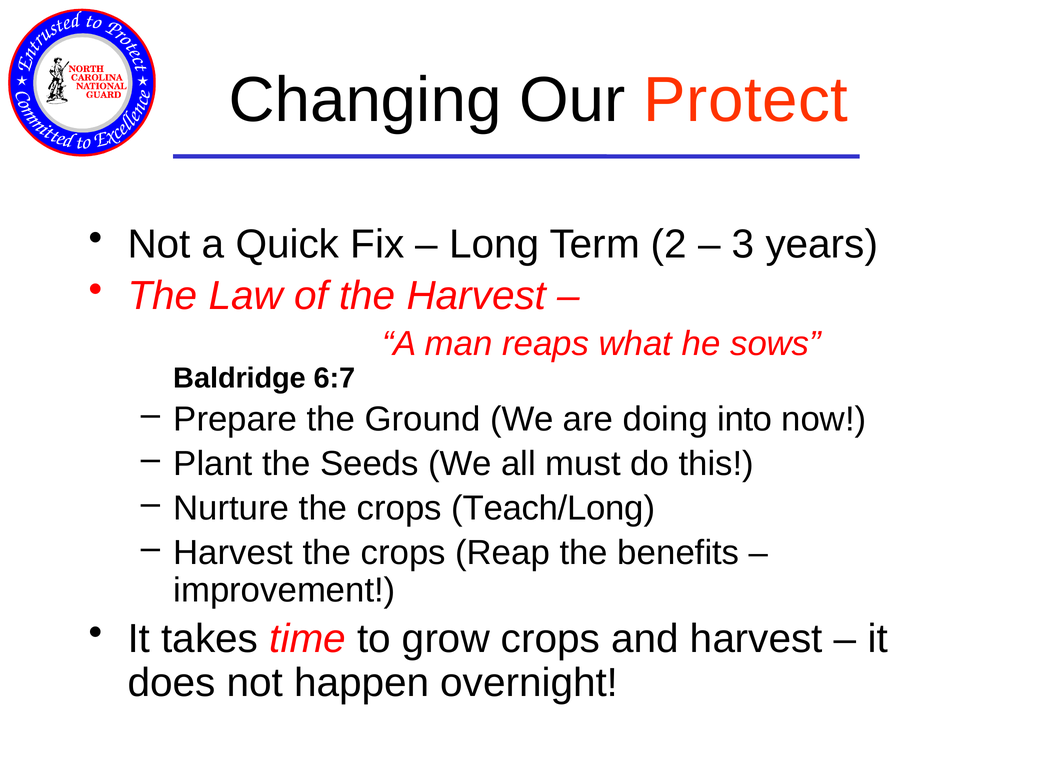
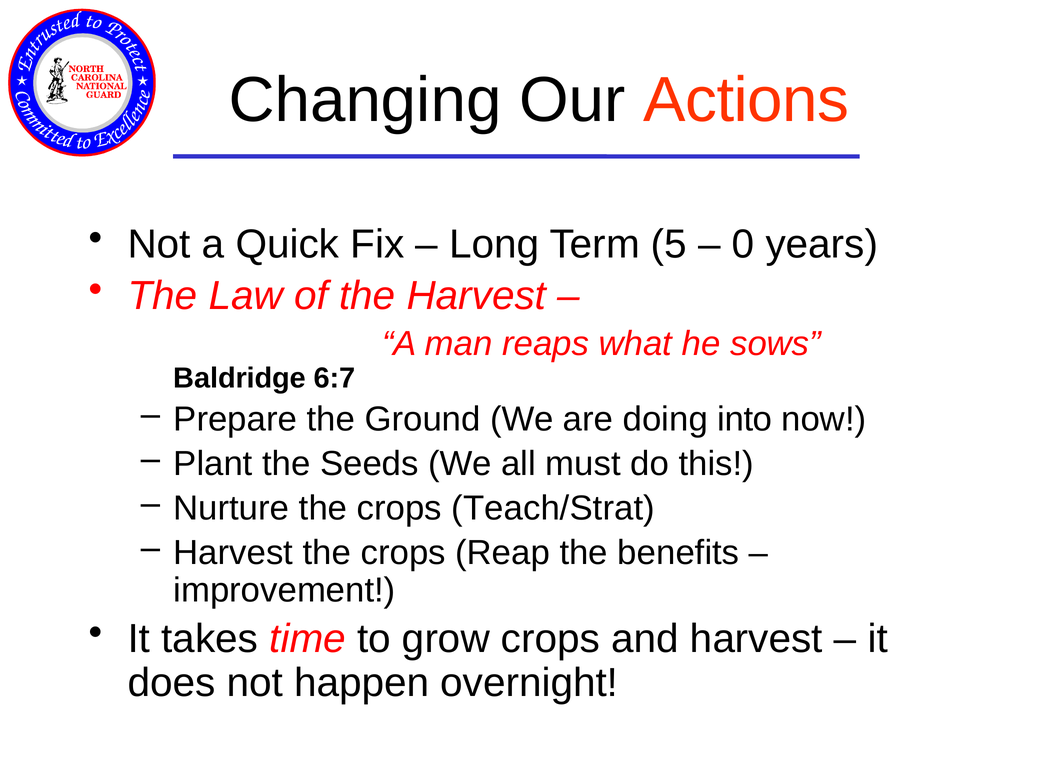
Protect: Protect -> Actions
2: 2 -> 5
3: 3 -> 0
Teach/Long: Teach/Long -> Teach/Strat
